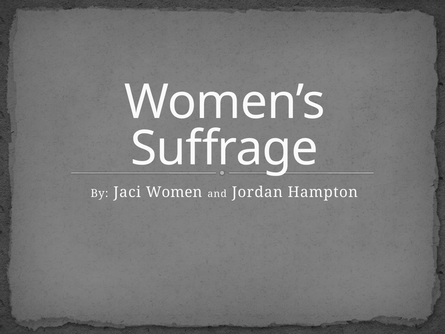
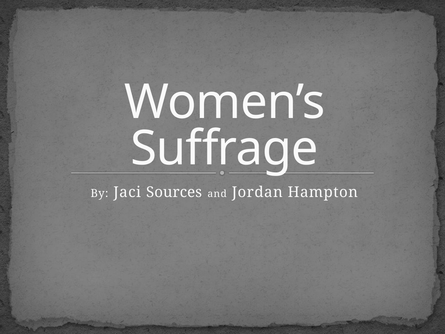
Women: Women -> Sources
